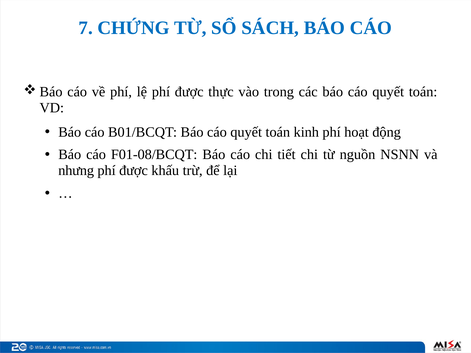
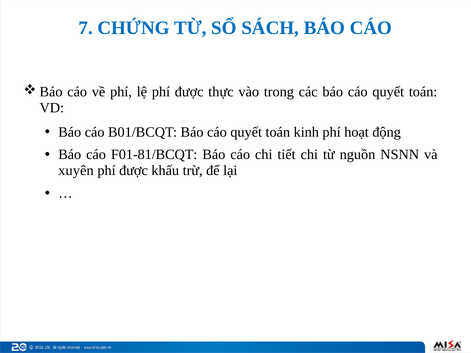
F01-08/BCQT: F01-08/BCQT -> F01-81/BCQT
nhưng: nhưng -> xuyên
